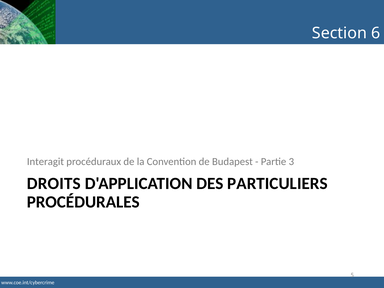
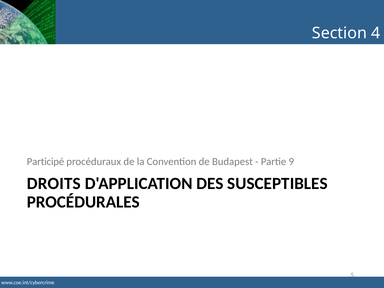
6: 6 -> 4
Interagit: Interagit -> Participé
3: 3 -> 9
PARTICULIERS: PARTICULIERS -> SUSCEPTIBLES
